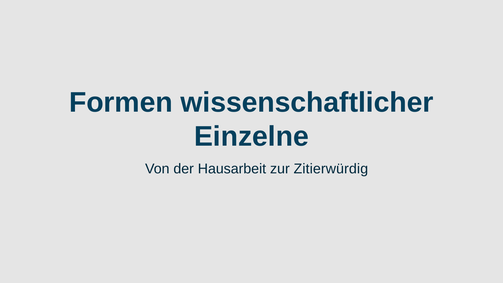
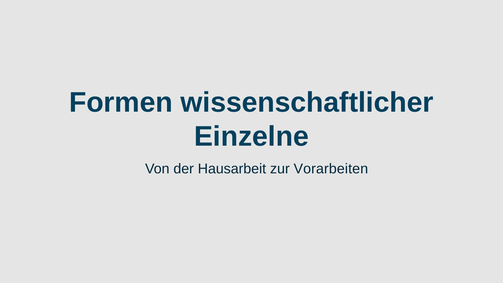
Zitierwürdig: Zitierwürdig -> Vorarbeiten
